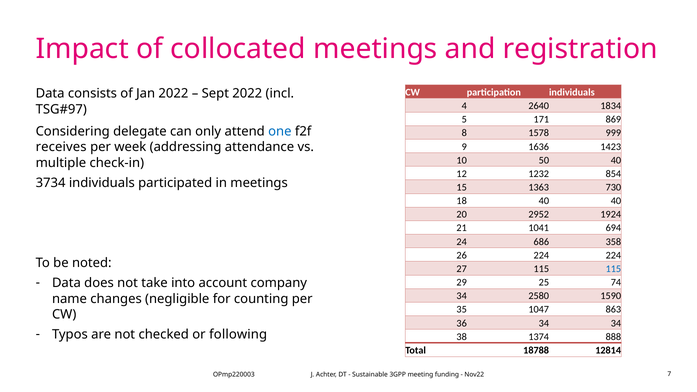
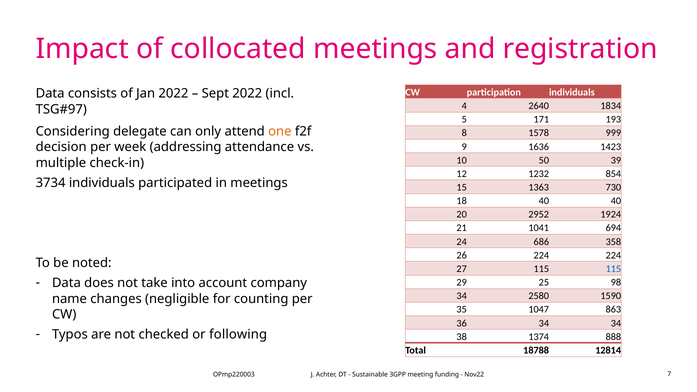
869: 869 -> 193
one colour: blue -> orange
receives: receives -> decision
50 40: 40 -> 39
74: 74 -> 98
